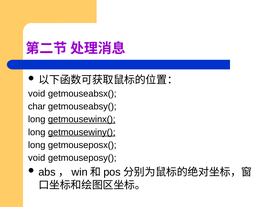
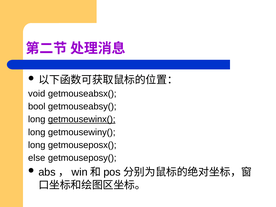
char: char -> bool
getmousewiny( underline: present -> none
void at (37, 158): void -> else
